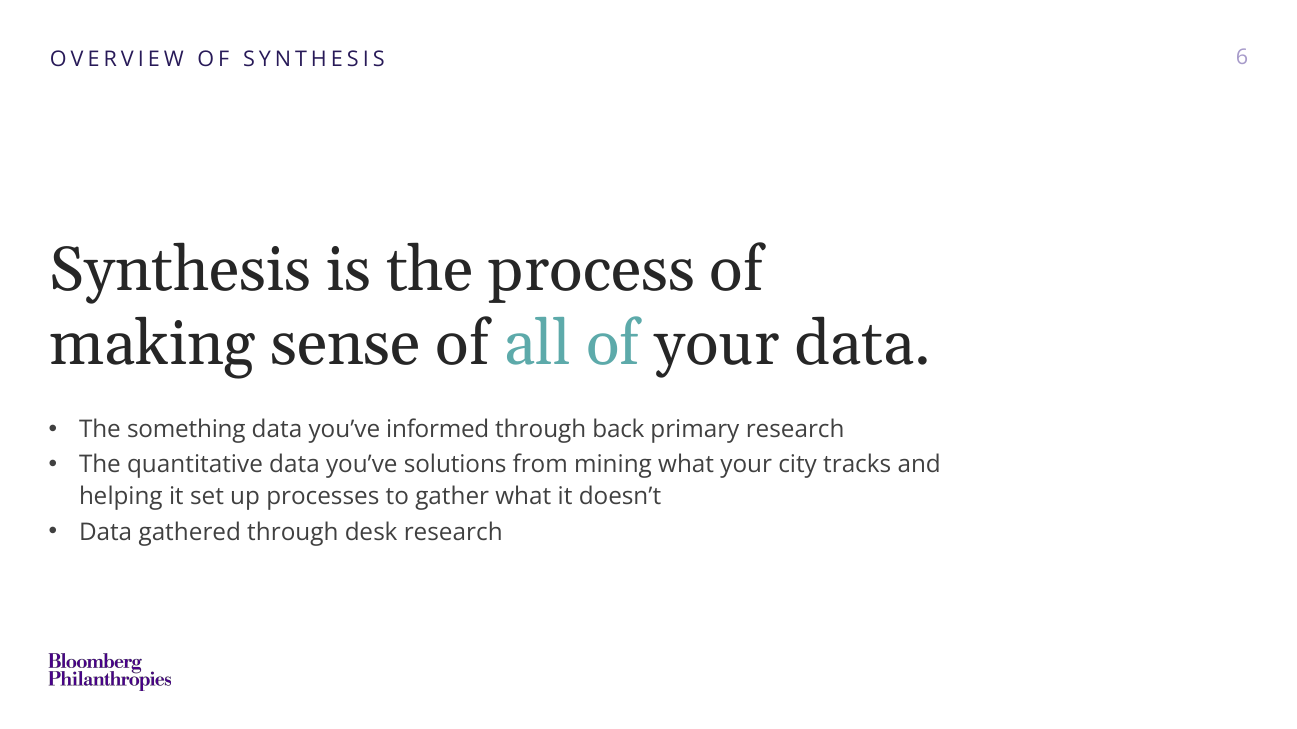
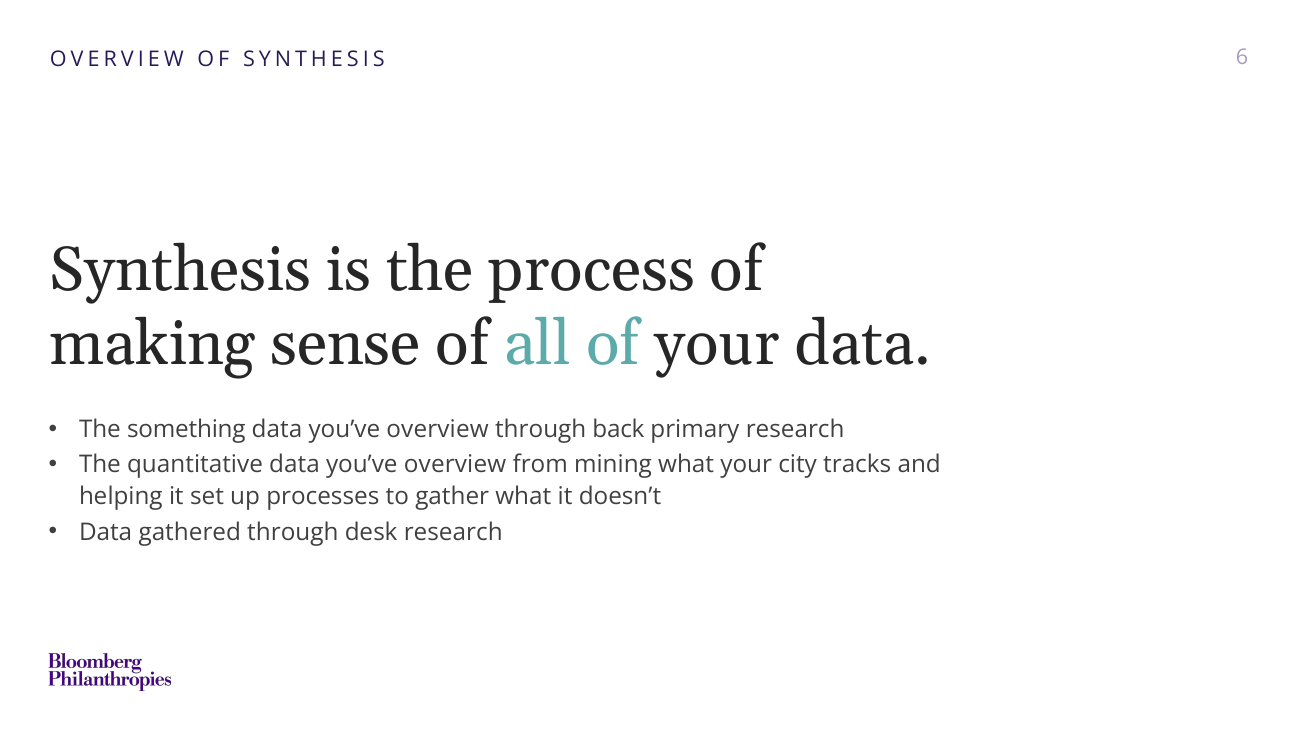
informed at (438, 430): informed -> overview
quantitative data you’ve solutions: solutions -> overview
